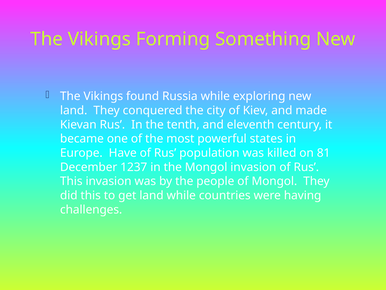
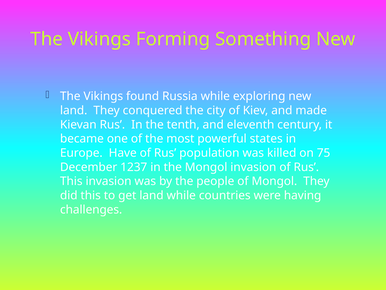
81: 81 -> 75
